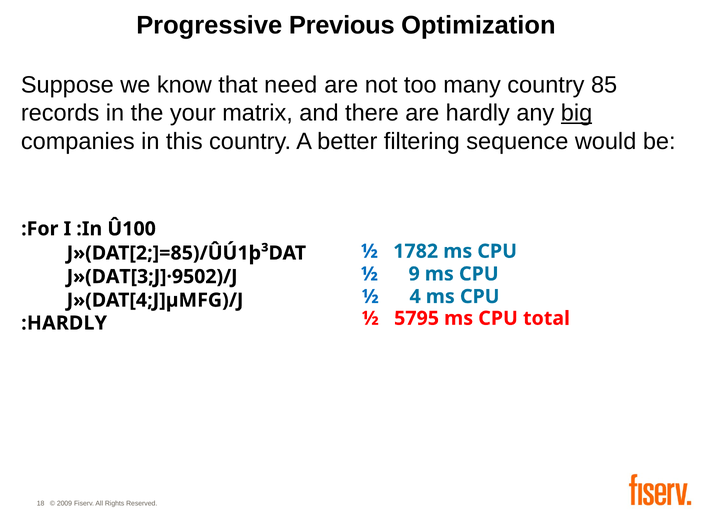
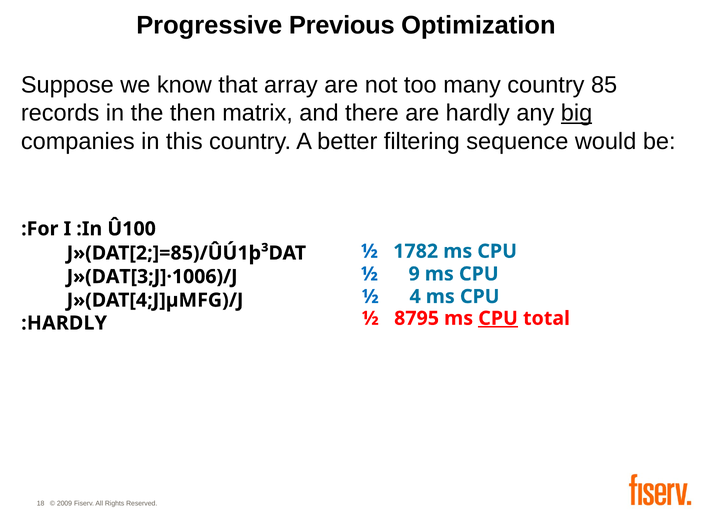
need: need -> array
your: your -> then
J»(DAT[3;J]·9502)/J: J»(DAT[3;J]·9502)/J -> J»(DAT[3;J]·1006)/J
5795: 5795 -> 8795
CPU at (498, 318) underline: none -> present
